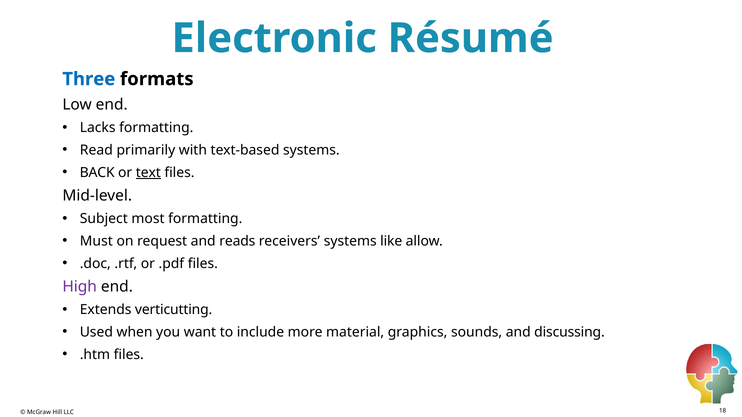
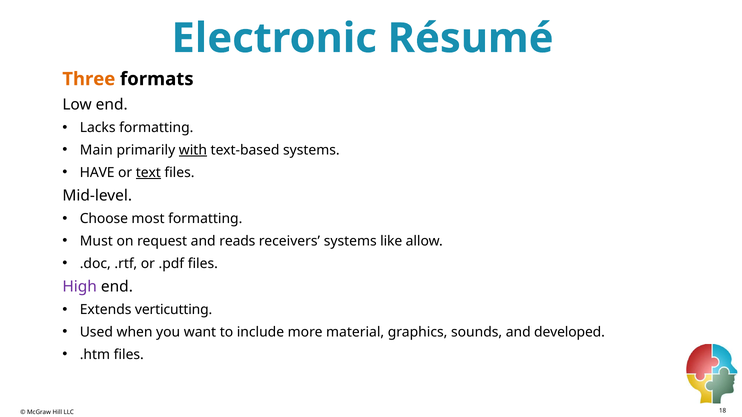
Three colour: blue -> orange
Read: Read -> Main
with underline: none -> present
BACK: BACK -> HAVE
Subject: Subject -> Choose
discussing: discussing -> developed
